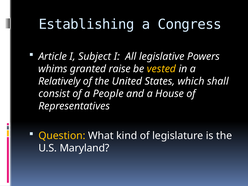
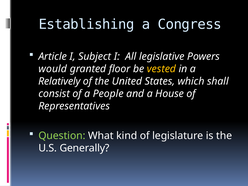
whims: whims -> would
raise: raise -> floor
Question colour: yellow -> light green
Maryland: Maryland -> Generally
